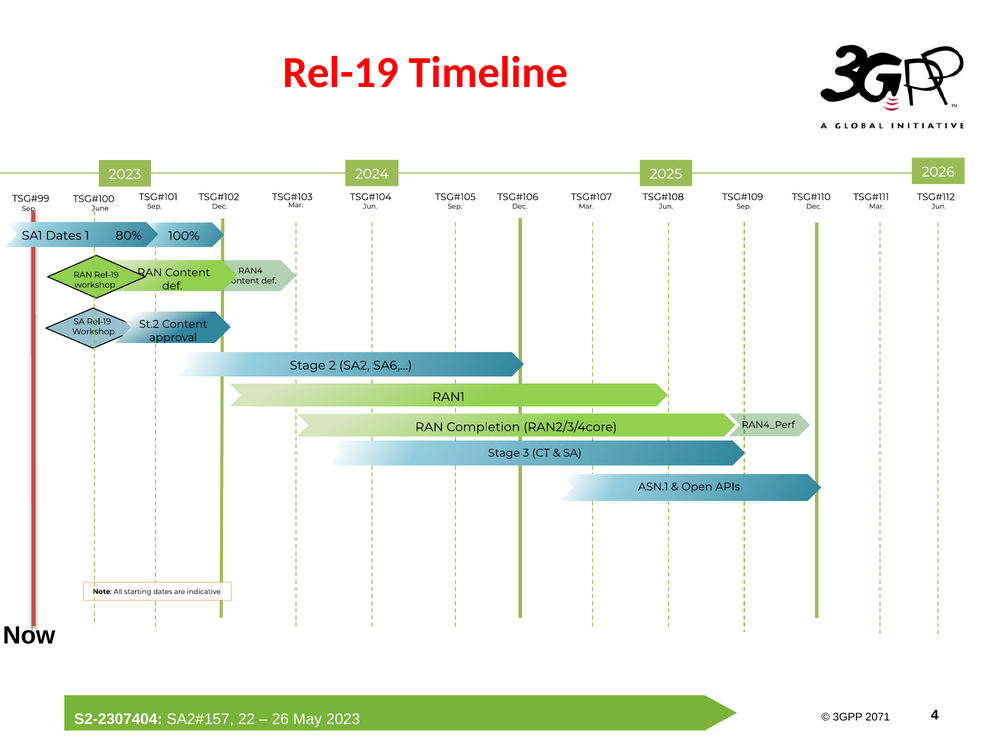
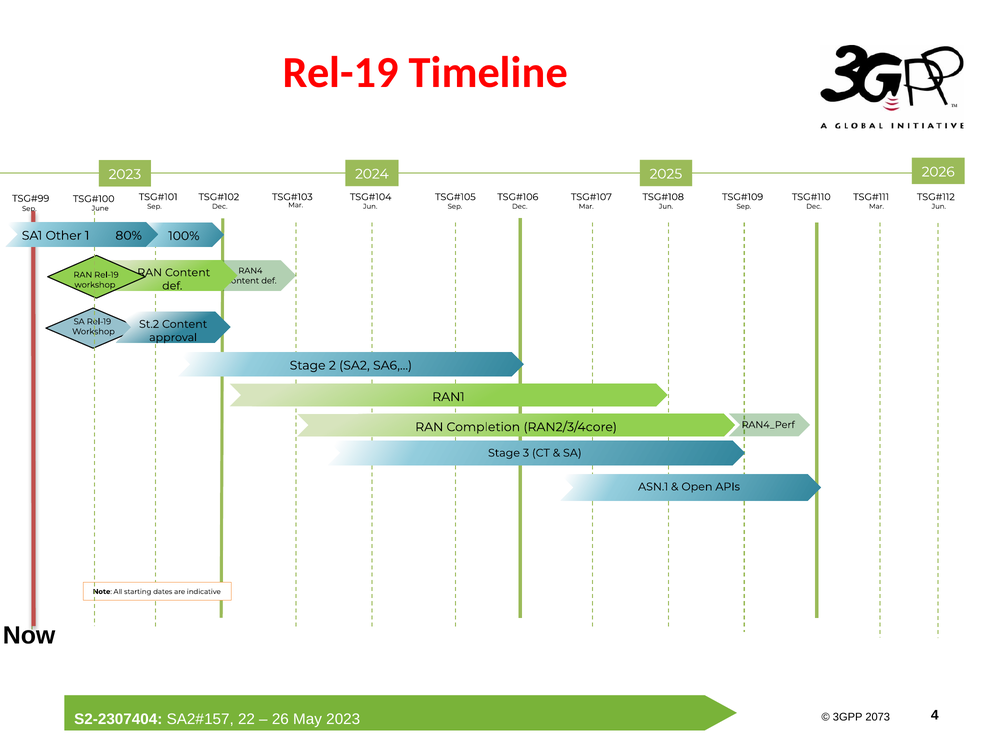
SA1 Dates: Dates -> Other
2071: 2071 -> 2073
